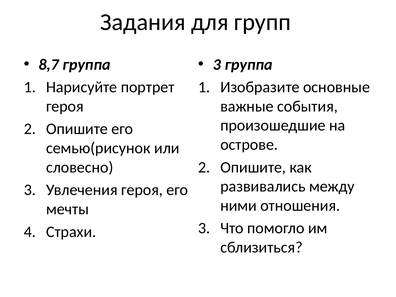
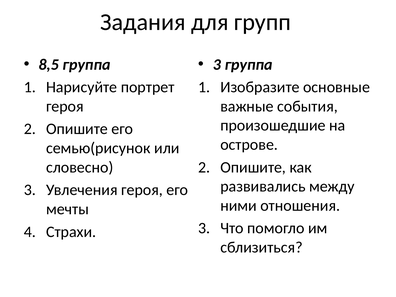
8,7: 8,7 -> 8,5
